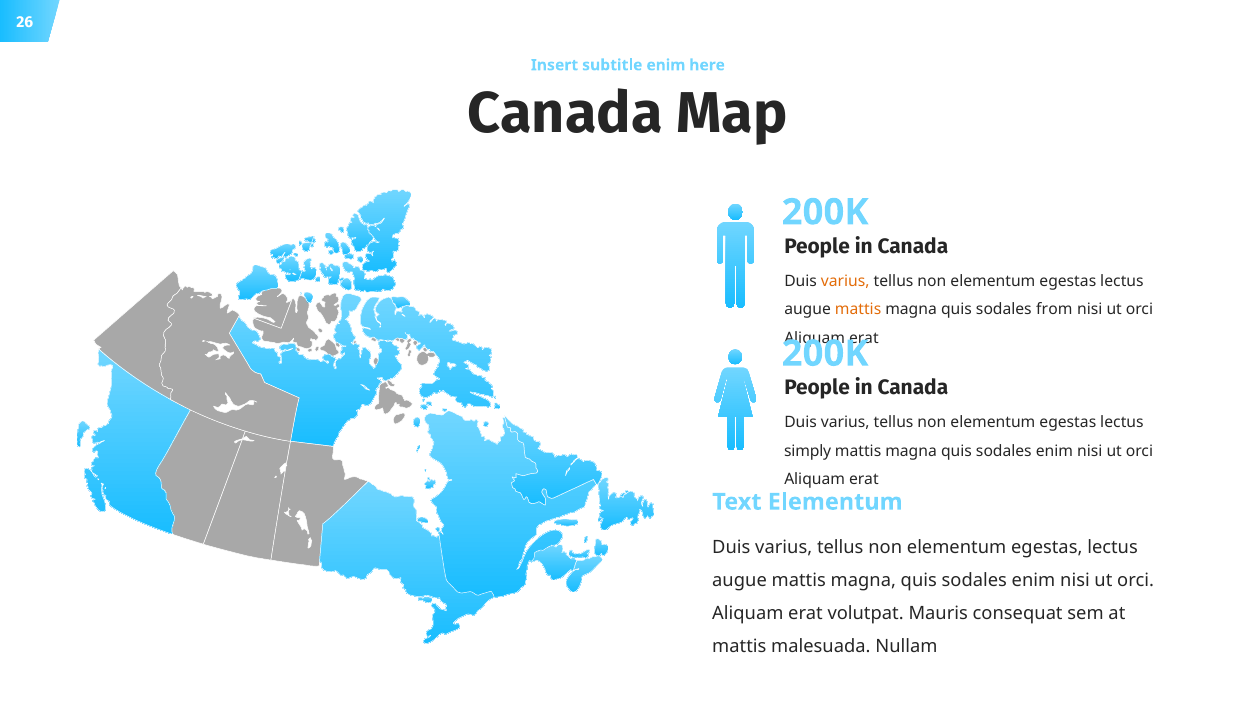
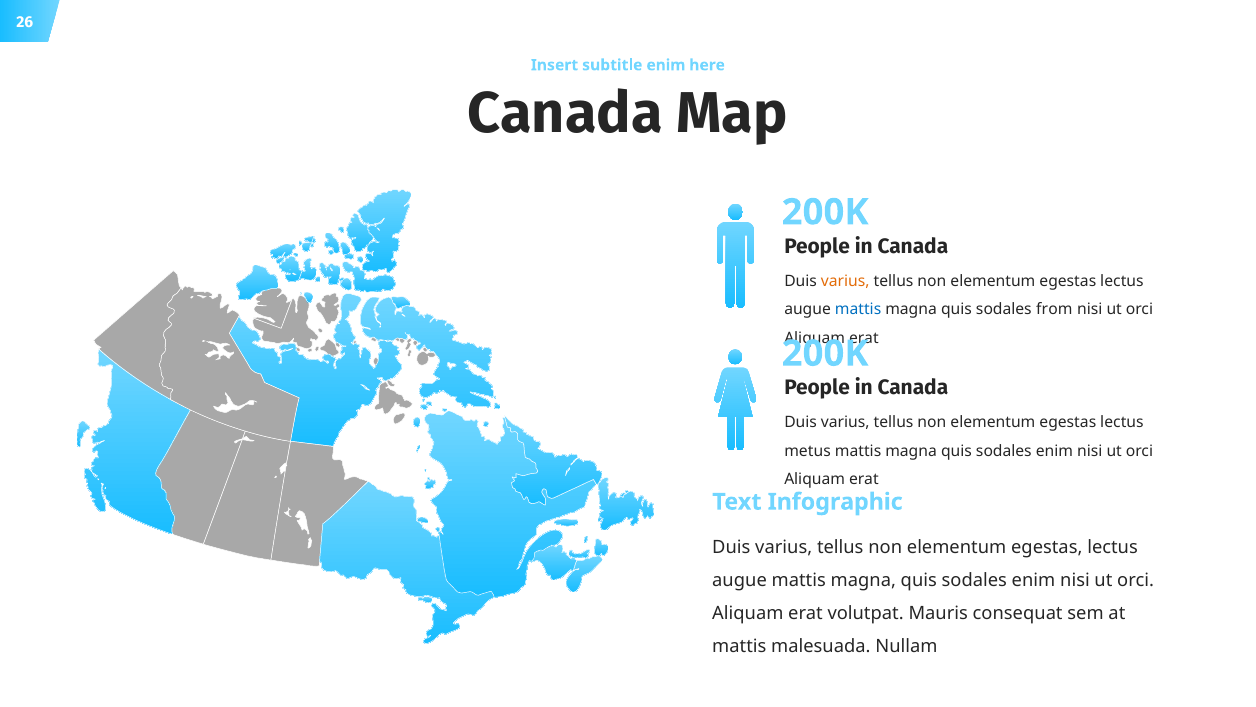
mattis at (858, 309) colour: orange -> blue
simply: simply -> metus
Text Elementum: Elementum -> Infographic
